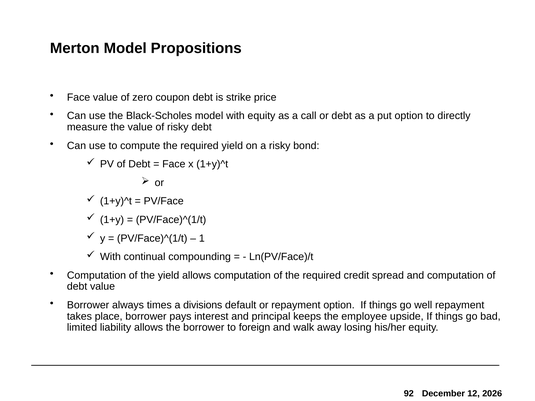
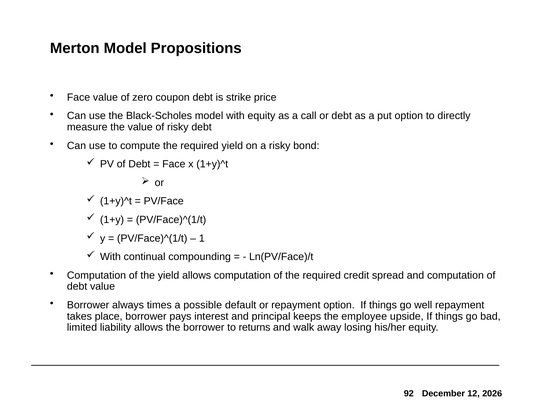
divisions: divisions -> possible
foreign: foreign -> returns
